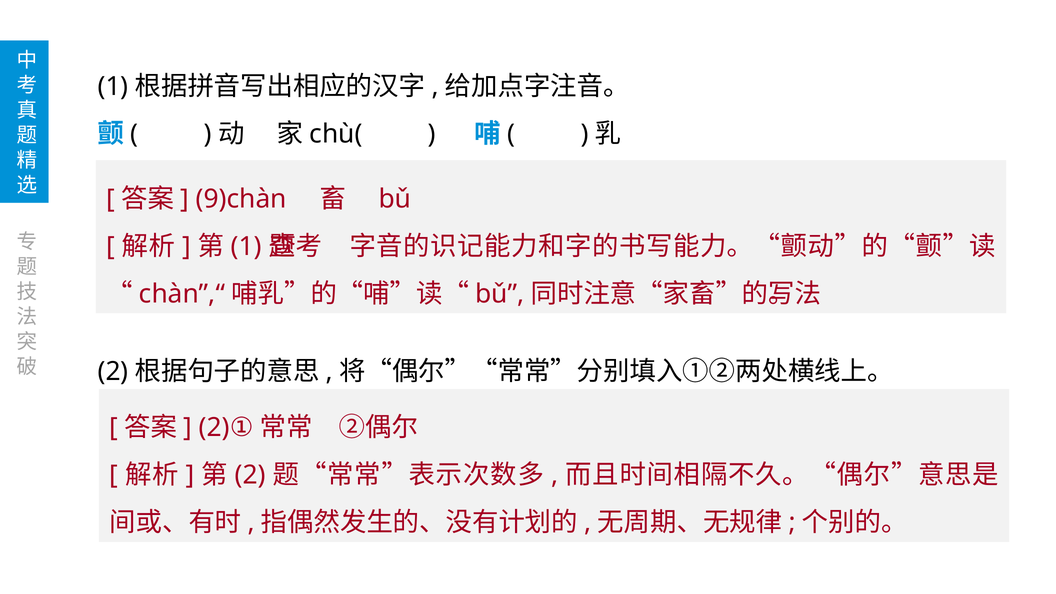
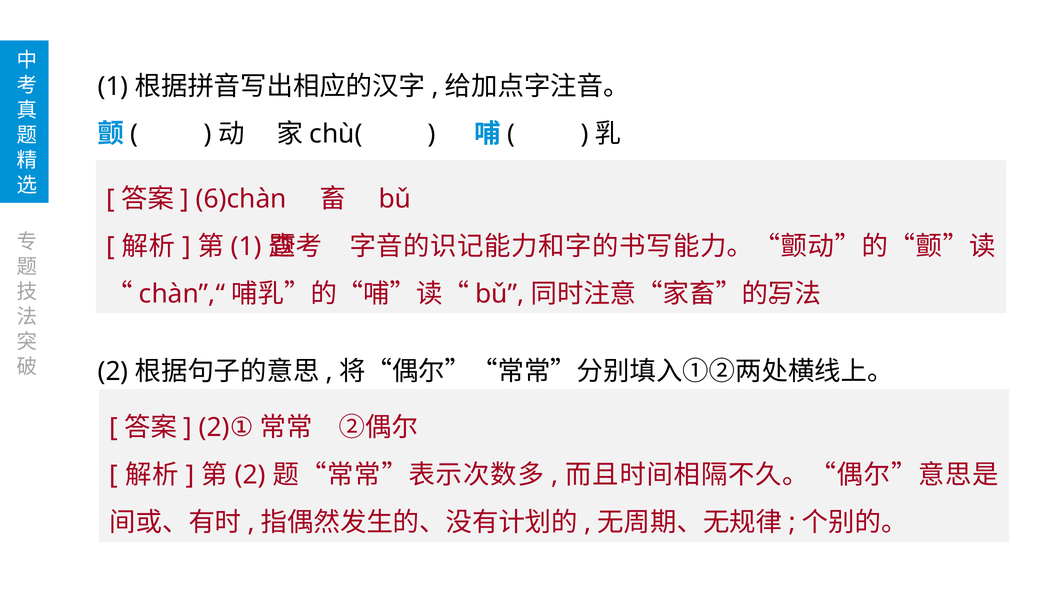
9)chàn: 9)chàn -> 6)chàn
